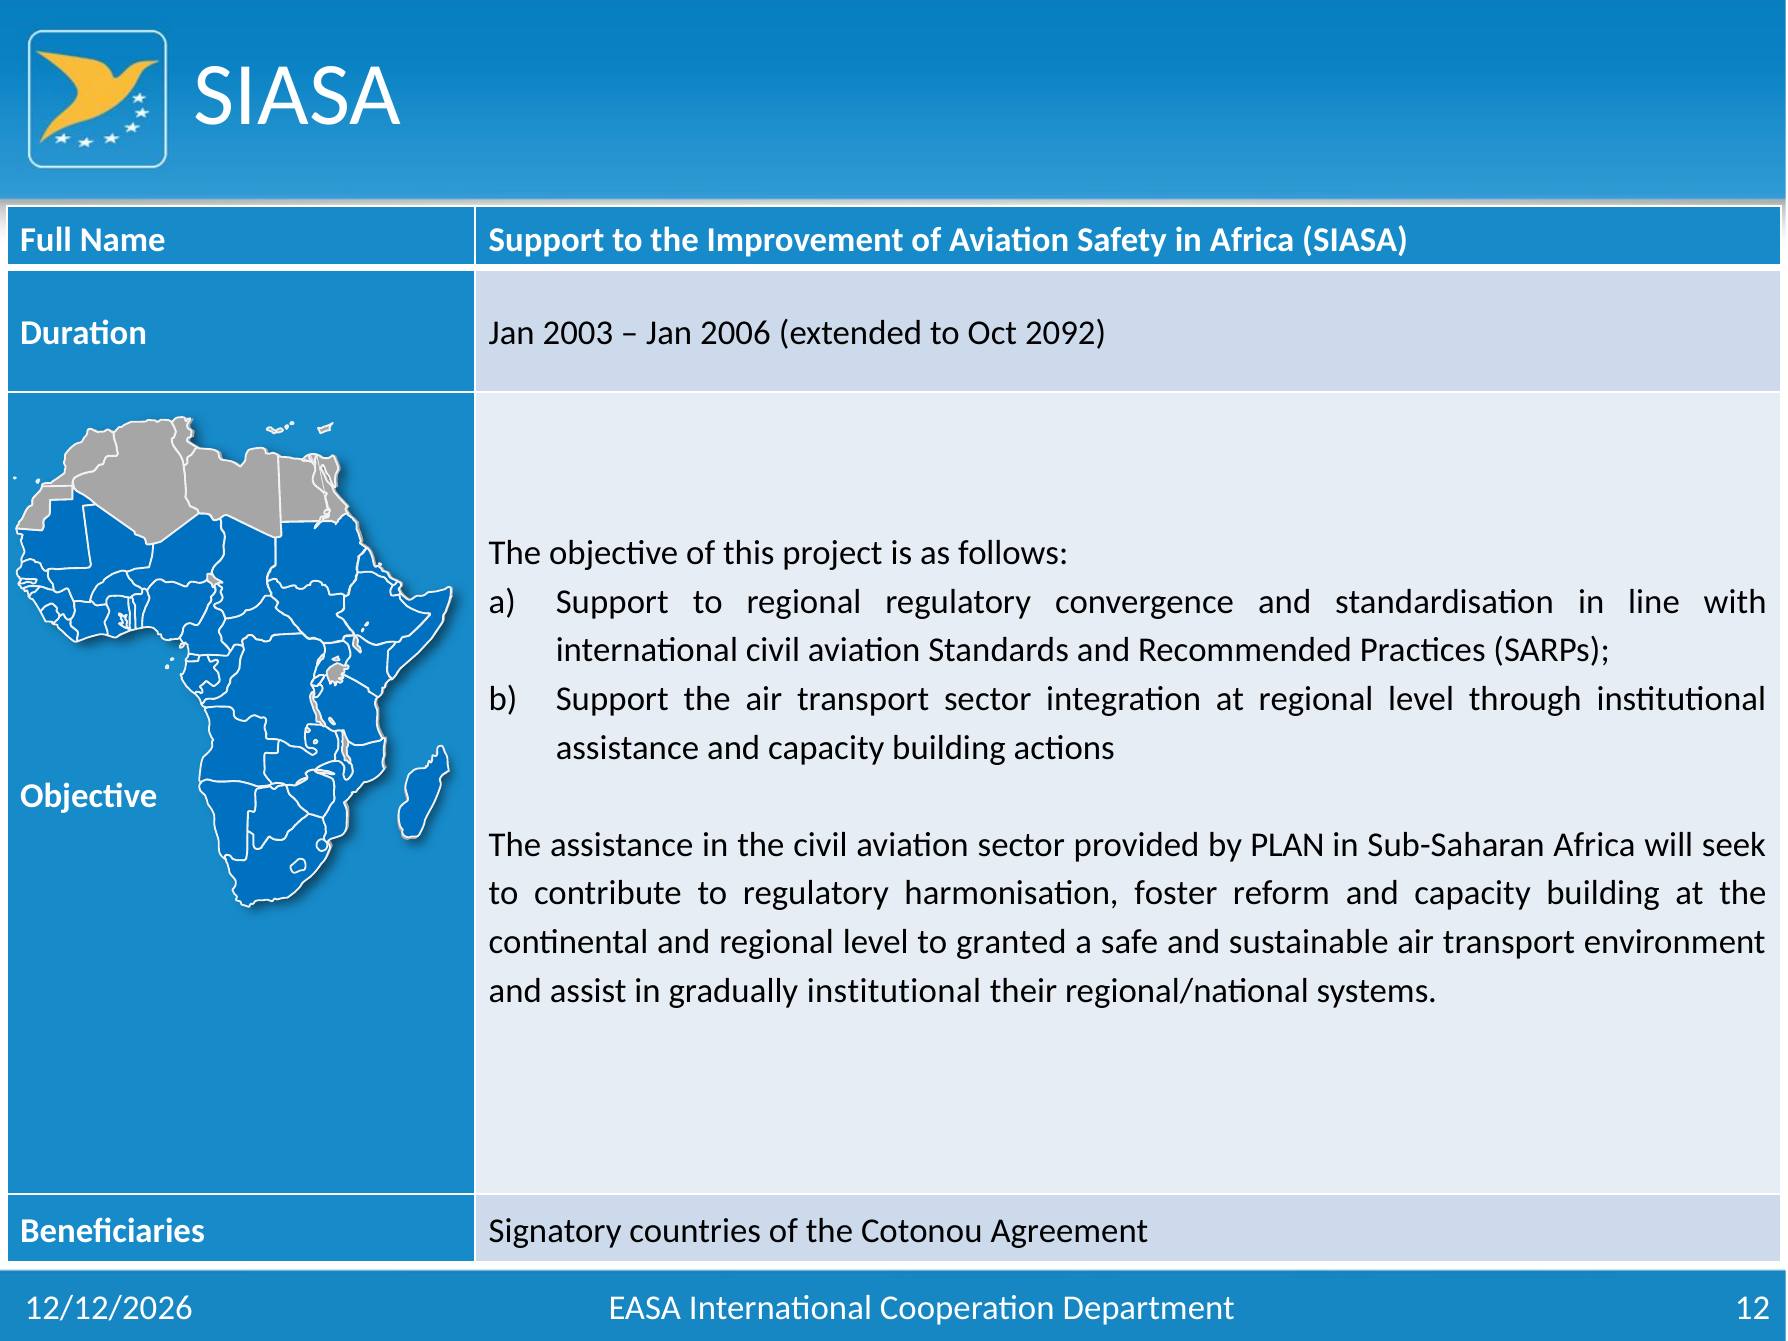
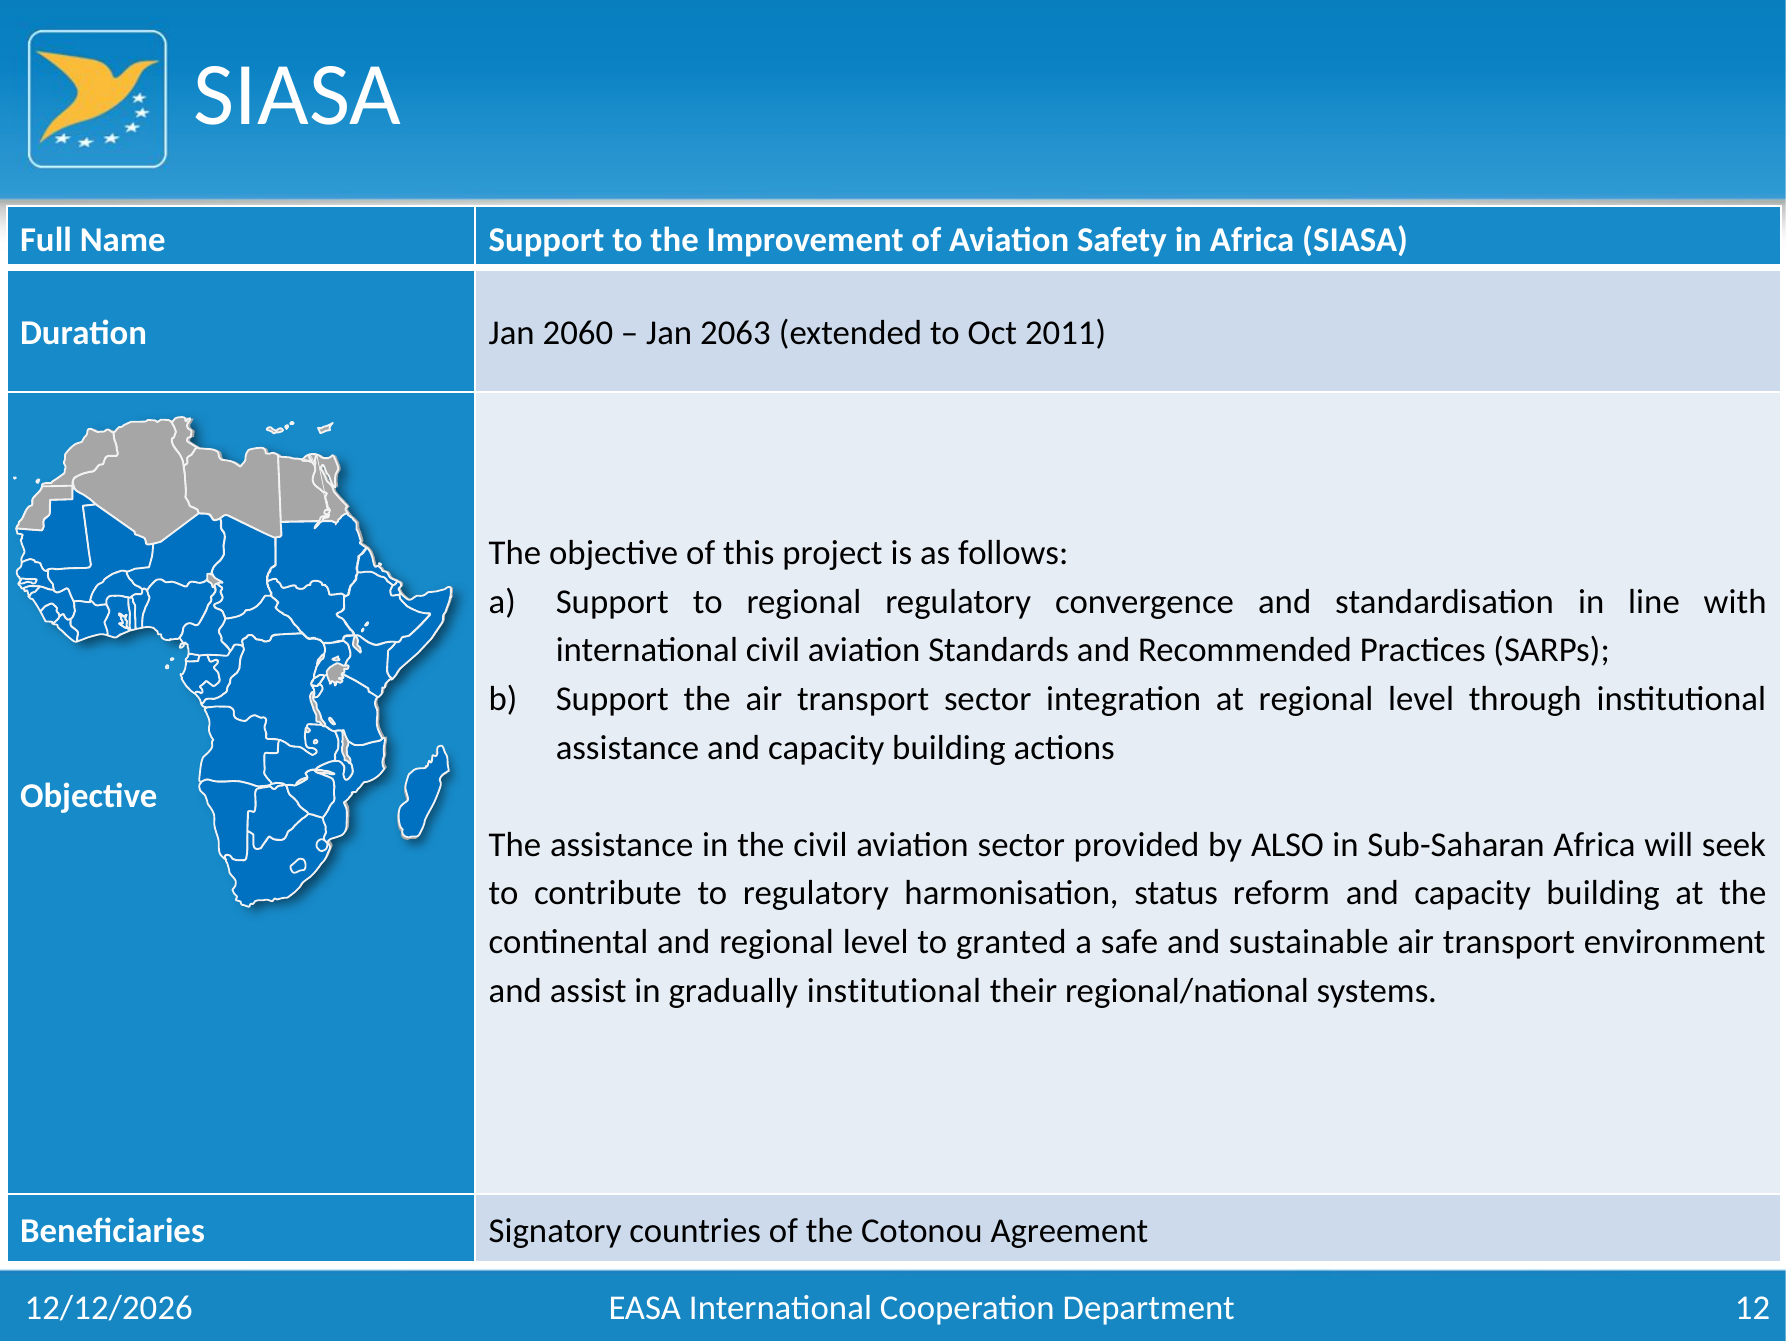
2003: 2003 -> 2060
2006: 2006 -> 2063
2092: 2092 -> 2011
PLAN: PLAN -> ALSO
foster: foster -> status
